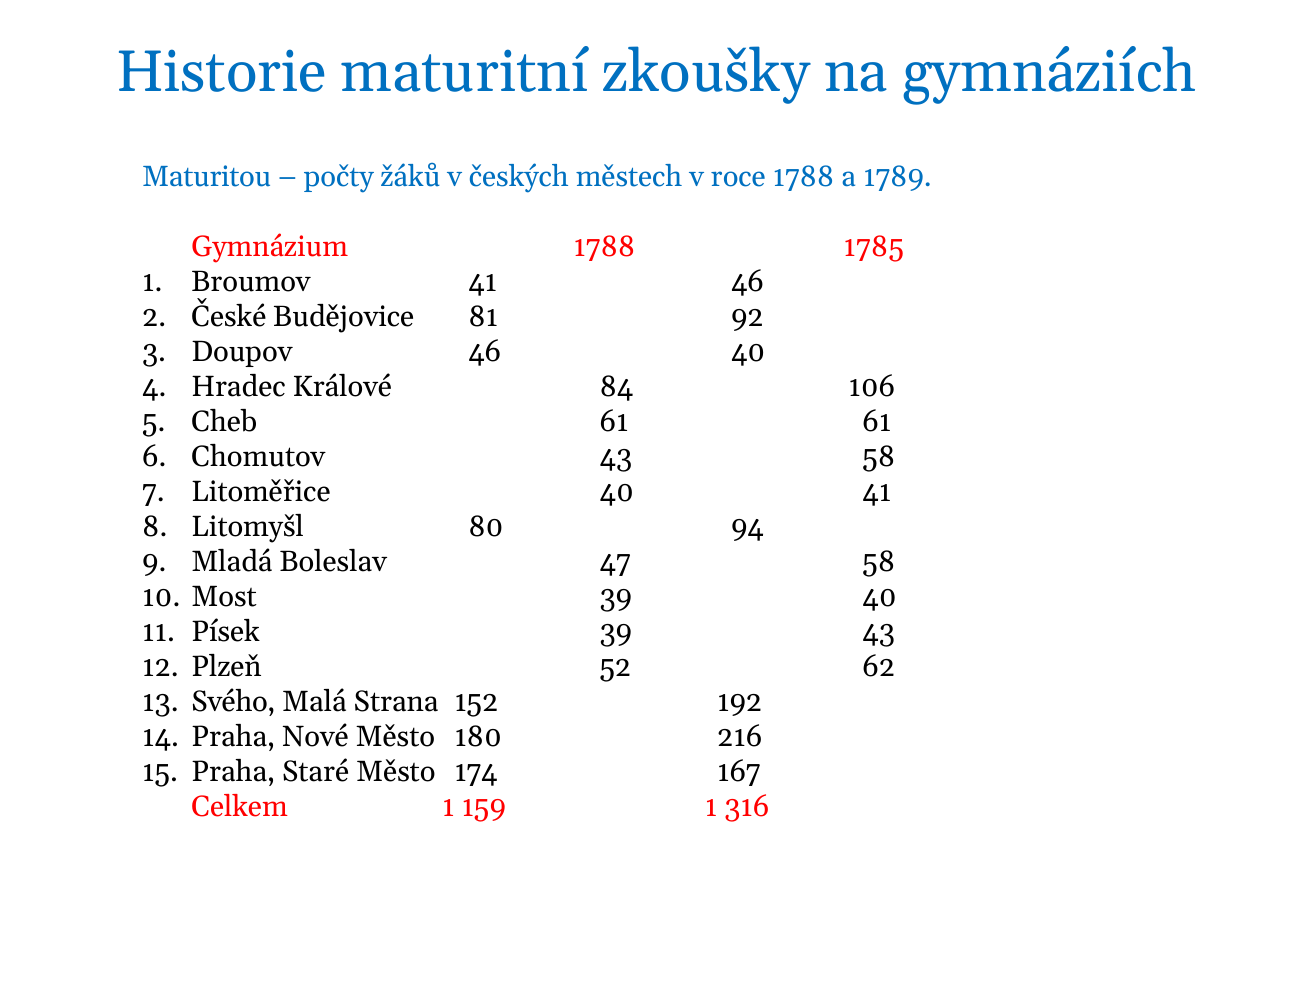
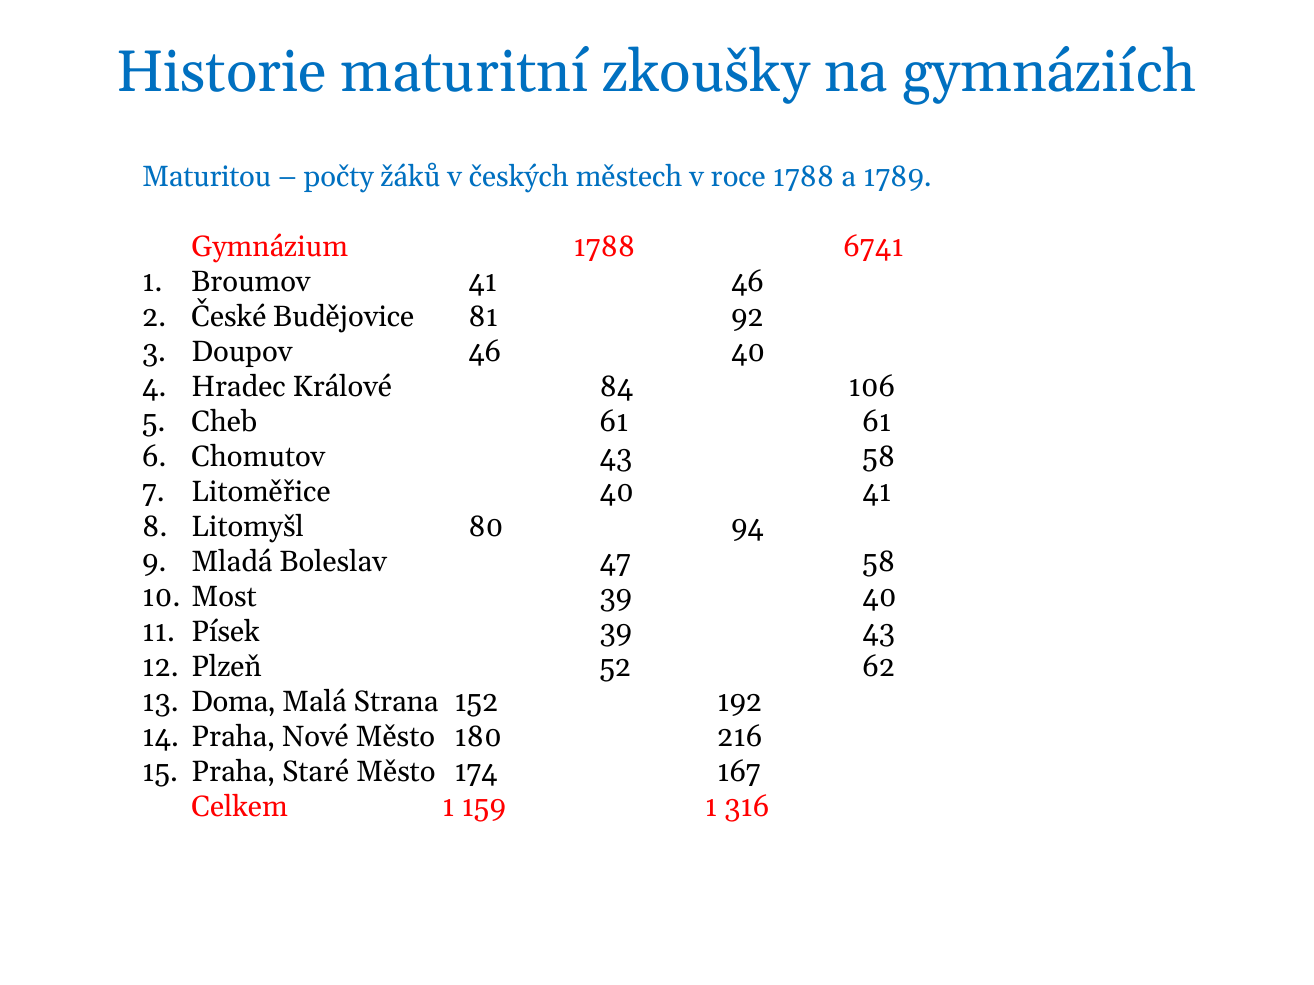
1785: 1785 -> 6741
Svého: Svého -> Doma
